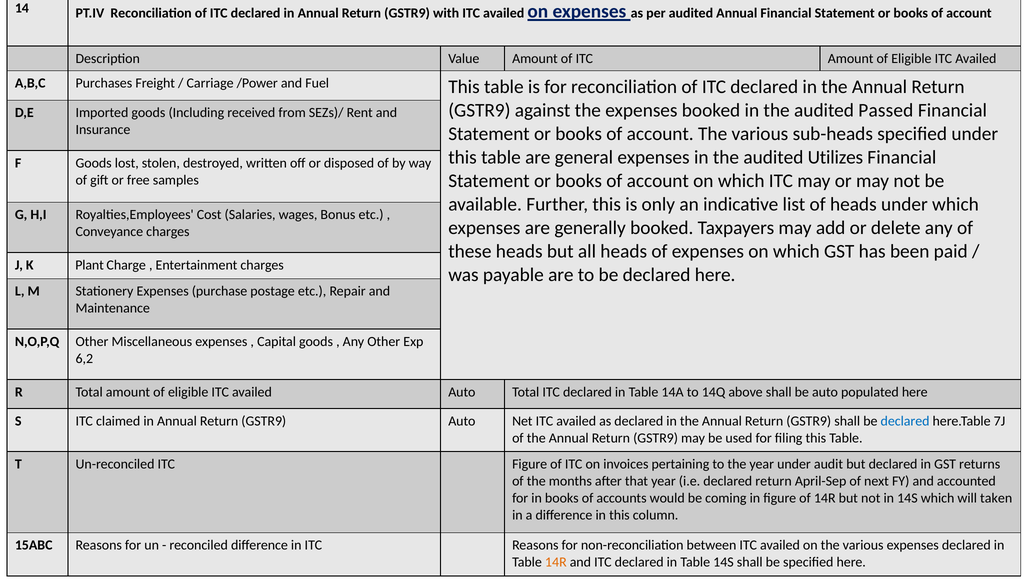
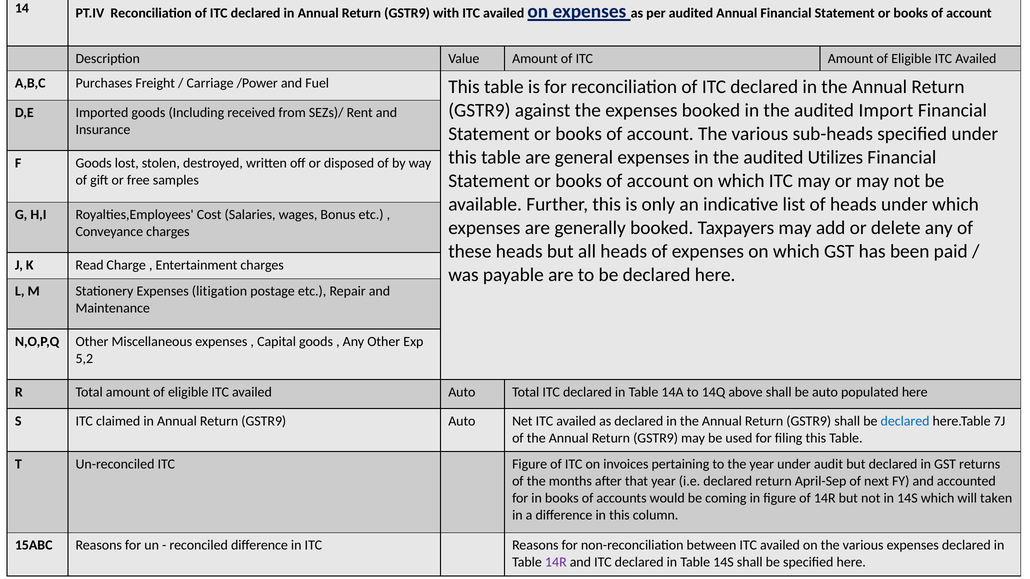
Passed: Passed -> Import
Plant: Plant -> Read
purchase: purchase -> litigation
6,2: 6,2 -> 5,2
14R at (556, 563) colour: orange -> purple
